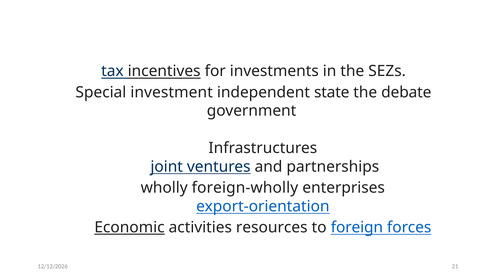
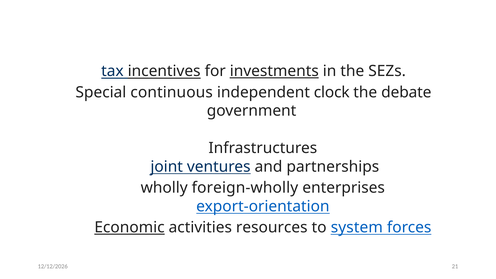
investments underline: none -> present
investment: investment -> continuous
state: state -> clock
foreign: foreign -> system
